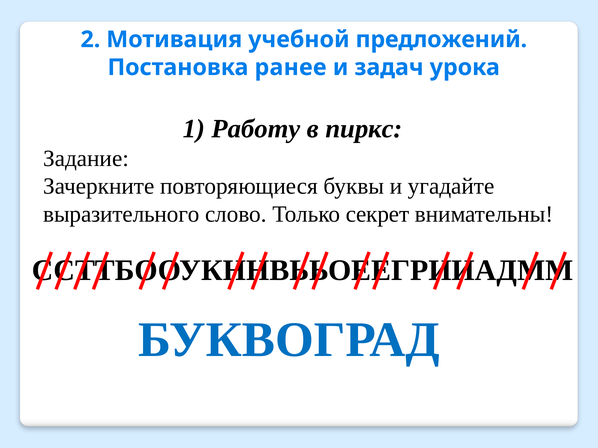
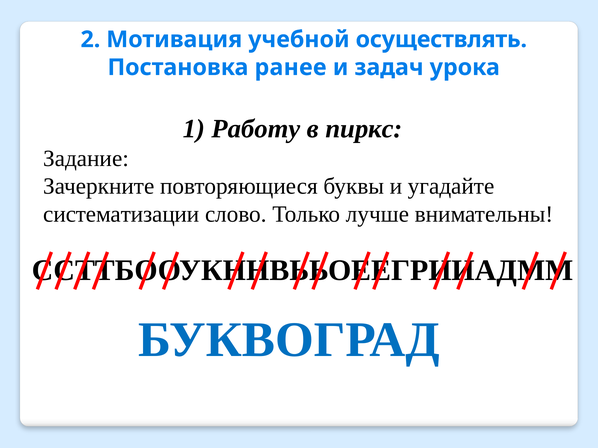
предложений: предложений -> осуществлять
выразительного: выразительного -> систематизации
секрет: секрет -> лучше
